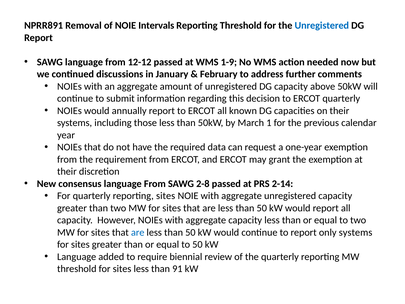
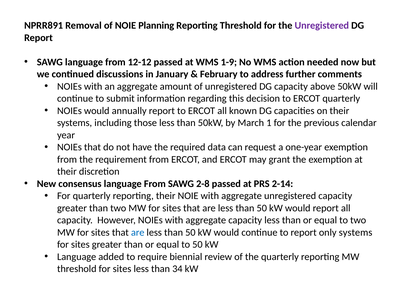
Intervals: Intervals -> Planning
Unregistered at (322, 26) colour: blue -> purple
reporting sites: sites -> their
91: 91 -> 34
